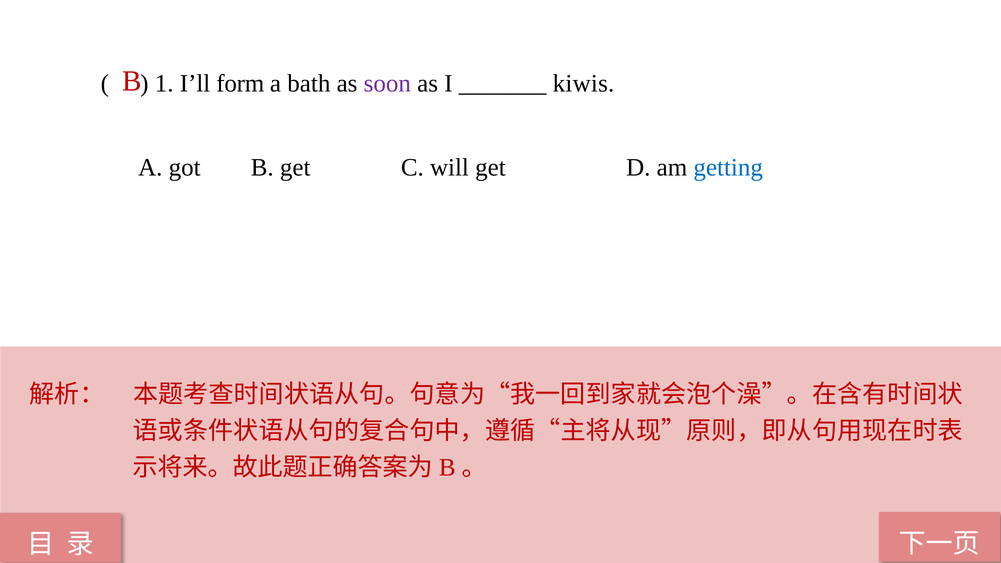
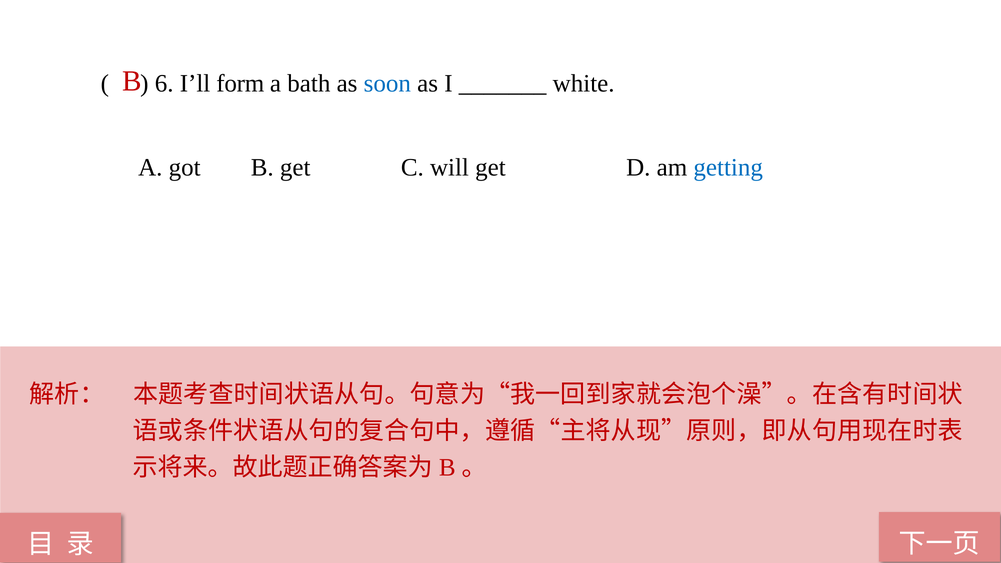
1: 1 -> 6
soon colour: purple -> blue
kiwis: kiwis -> white
